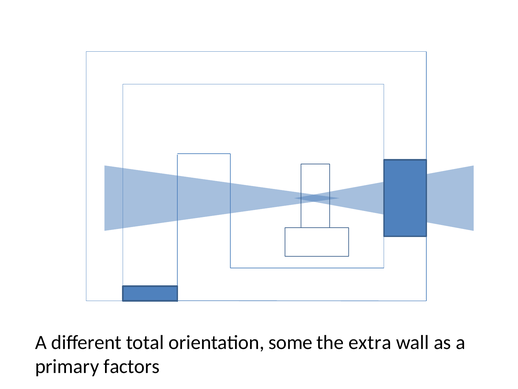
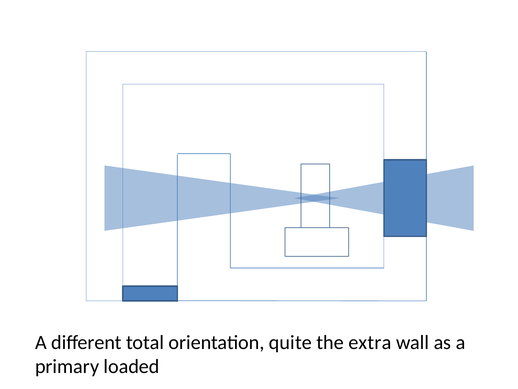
some: some -> quite
factors: factors -> loaded
